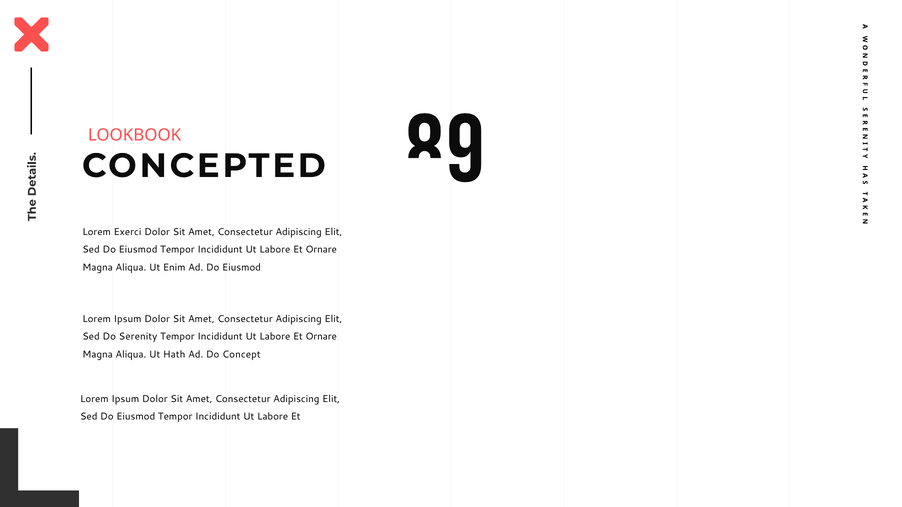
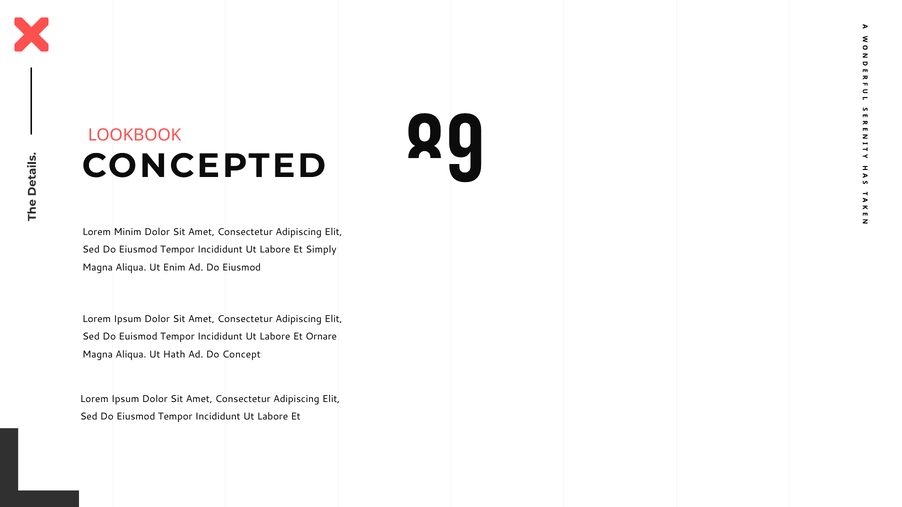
Exerci: Exerci -> Minim
Ornare at (321, 250): Ornare -> Simply
Serenity: Serenity -> Euismod
